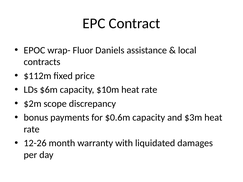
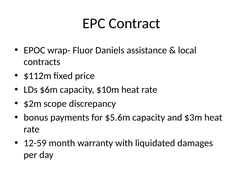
$0.6m: $0.6m -> $5.6m
12-26: 12-26 -> 12-59
